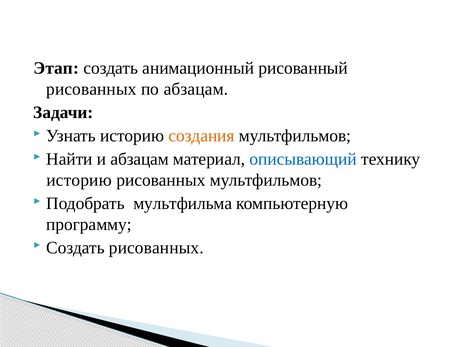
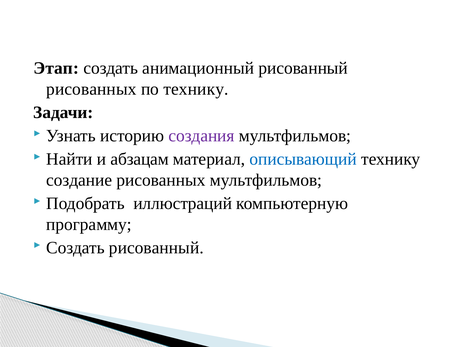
по абзацам: абзацам -> технику
создания colour: orange -> purple
историю at (79, 180): историю -> создание
мультфильма: мультфильма -> иллюстраций
Создать рисованных: рисованных -> рисованный
